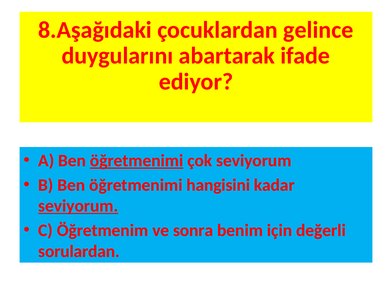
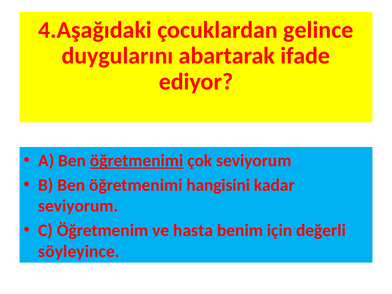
8.Aşağıdaki: 8.Aşağıdaki -> 4.Aşağıdaki
seviyorum at (78, 206) underline: present -> none
sonra: sonra -> hasta
sorulardan: sorulardan -> söyleyince
